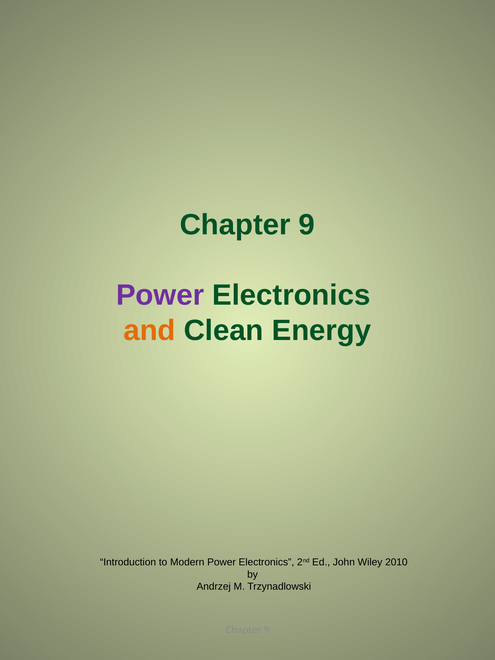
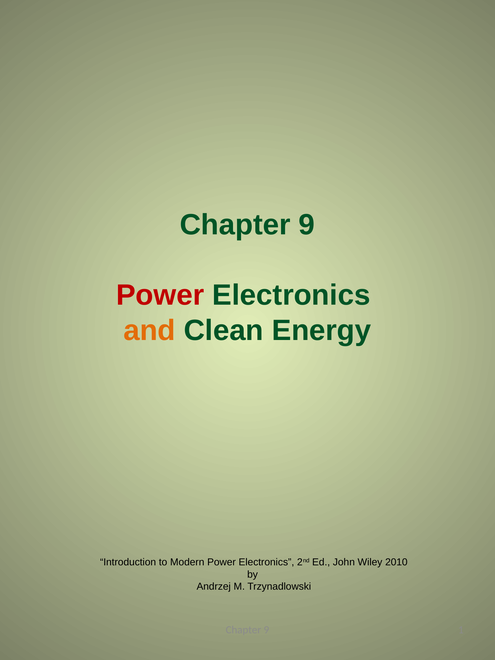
Power at (160, 295) colour: purple -> red
